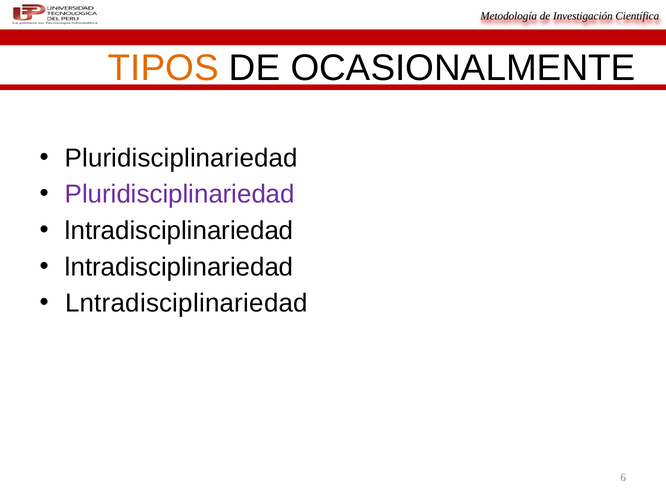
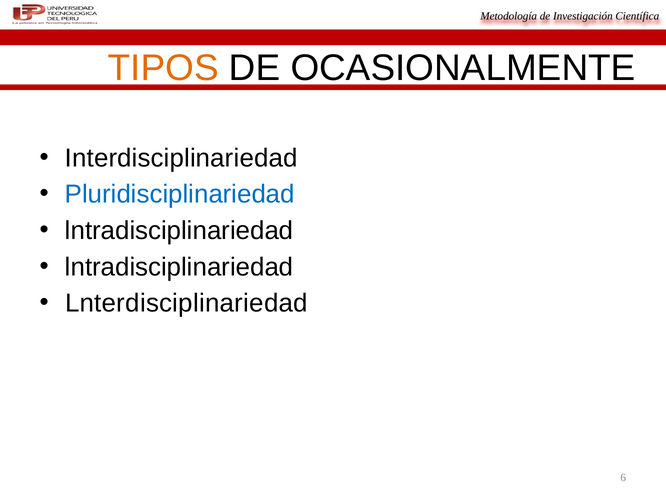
Pluridisciplinariedad at (181, 158): Pluridisciplinariedad -> Interdisciplinariedad
Pluridisciplinariedad at (180, 194) colour: purple -> blue
Lntradisciplinariedad at (186, 303): Lntradisciplinariedad -> Lnterdisciplinariedad
